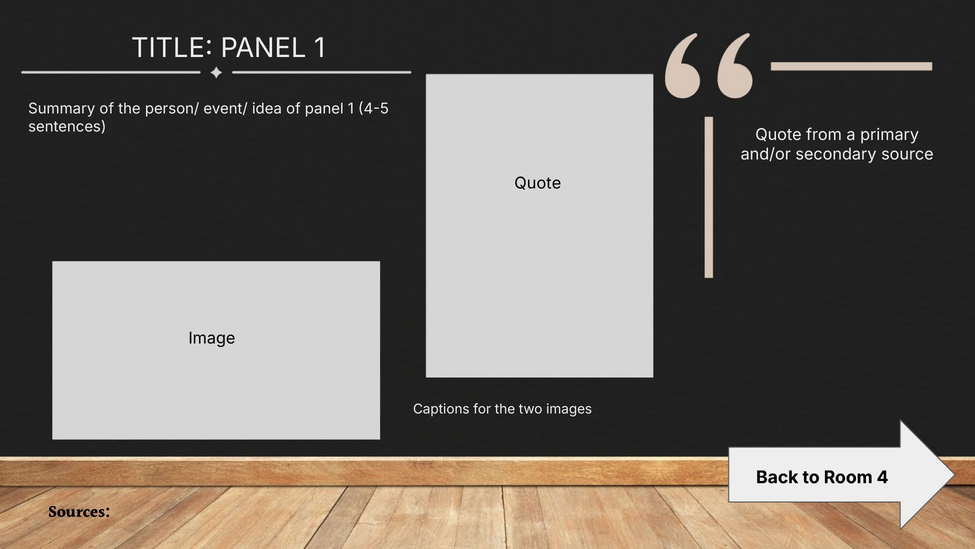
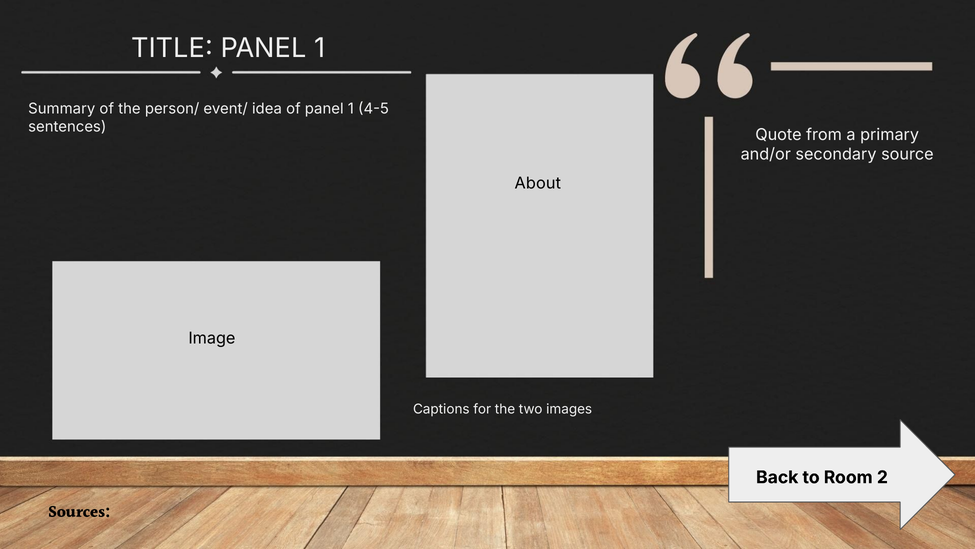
Quote at (538, 183): Quote -> About
4: 4 -> 2
